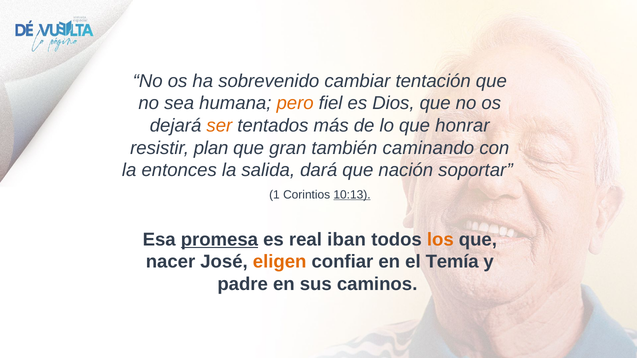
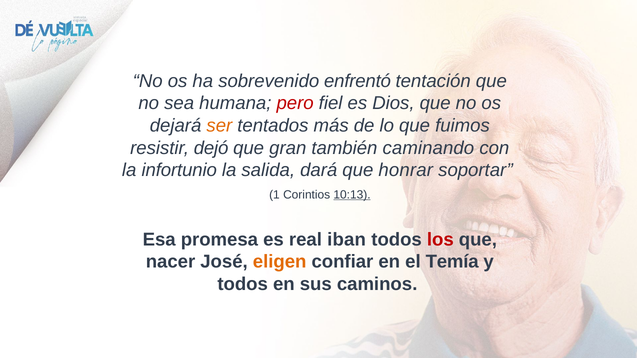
cambiar: cambiar -> enfrentó
pero colour: orange -> red
honrar: honrar -> fuimos
plan: plan -> dejó
entonces: entonces -> infortunio
nación: nación -> honrar
promesa underline: present -> none
los colour: orange -> red
padre at (243, 284): padre -> todos
